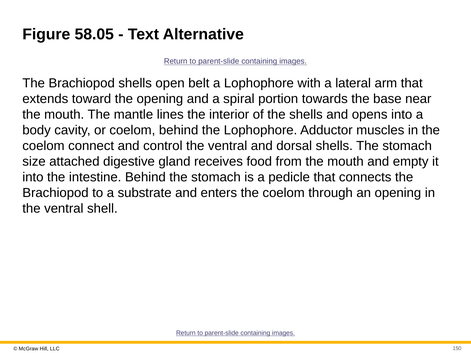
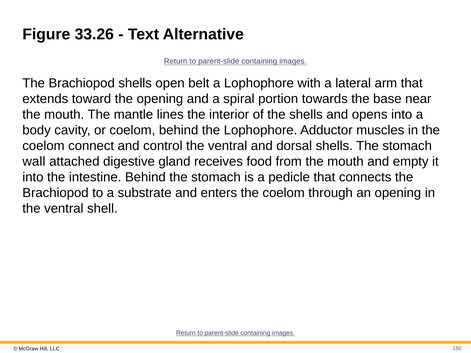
58.05: 58.05 -> 33.26
size: size -> wall
